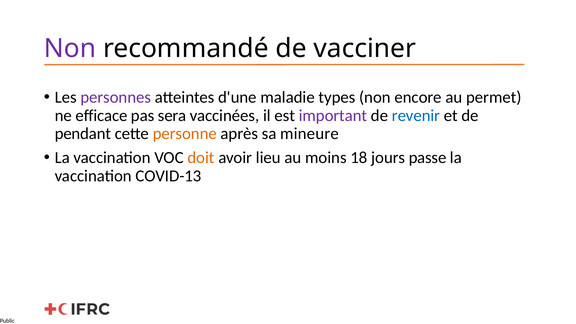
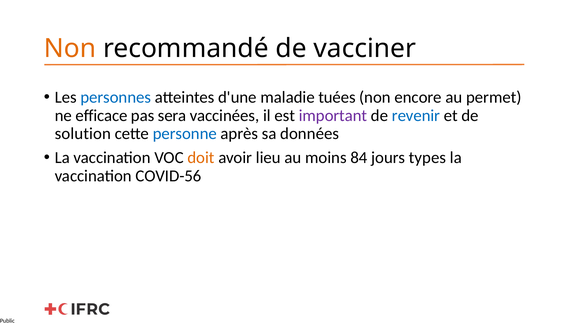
Non at (70, 48) colour: purple -> orange
personnes colour: purple -> blue
types: types -> tuées
pendant: pendant -> solution
personne colour: orange -> blue
mineure: mineure -> données
18: 18 -> 84
passe: passe -> types
COVID-13: COVID-13 -> COVID-56
